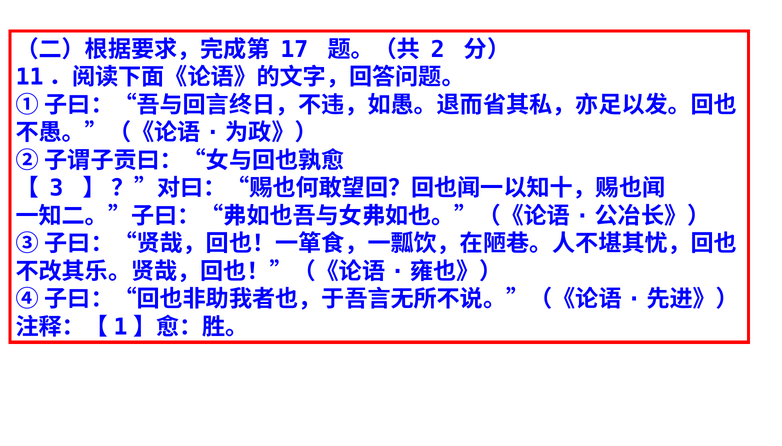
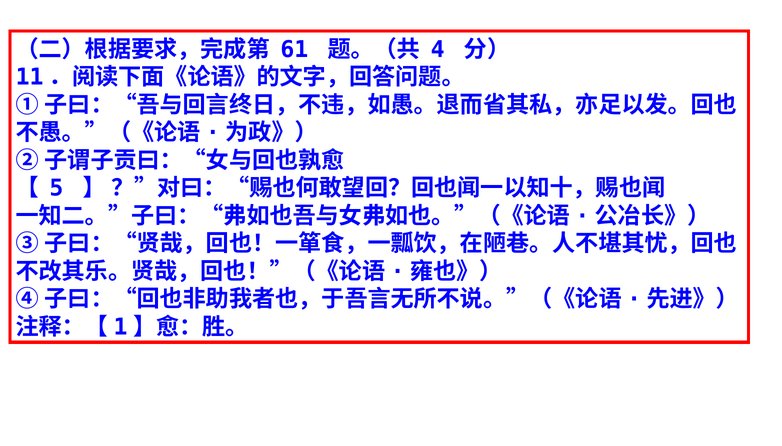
17: 17 -> 61
2: 2 -> 4
3: 3 -> 5
